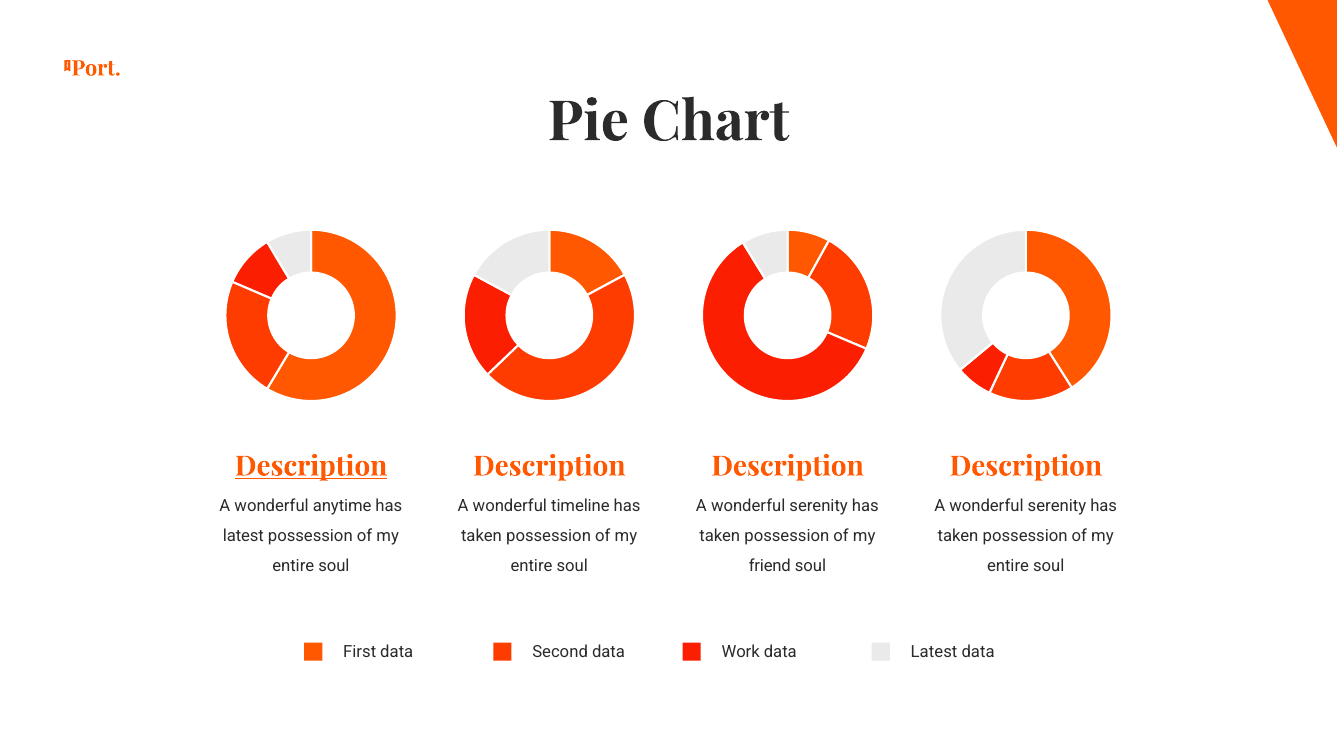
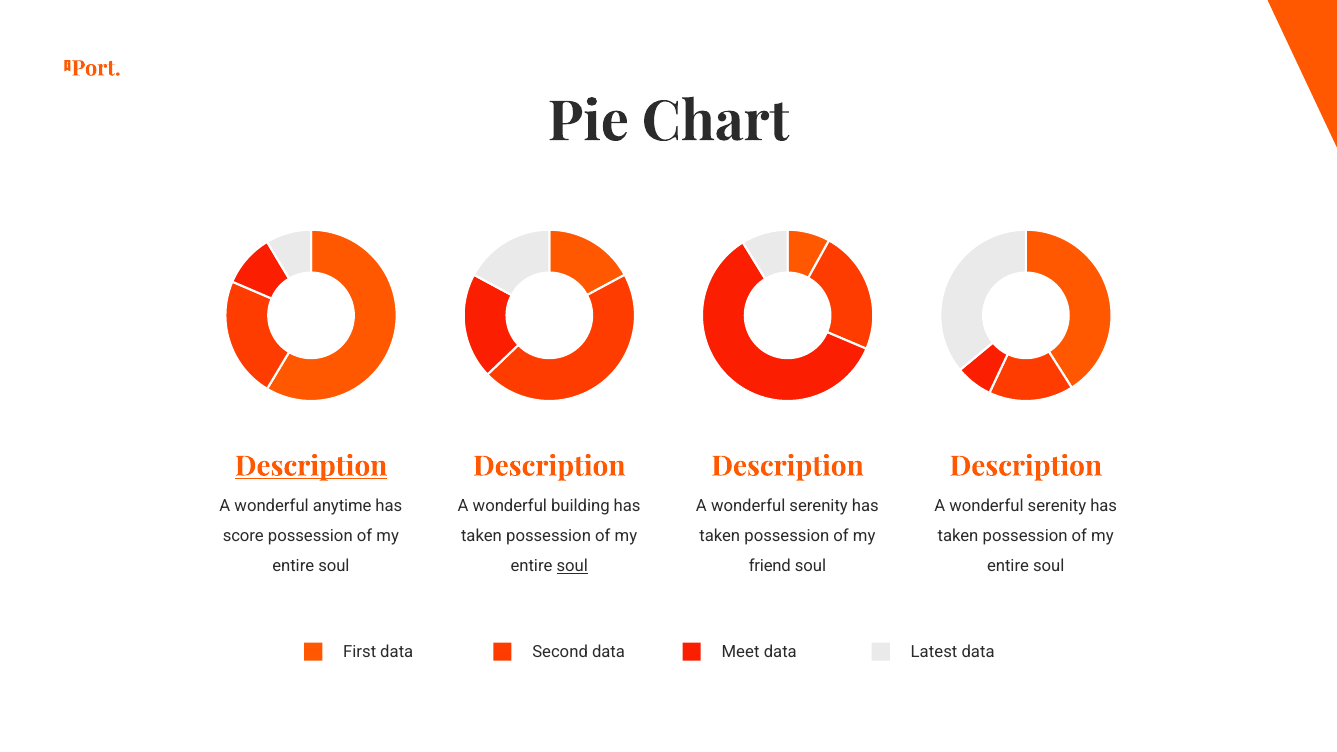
timeline: timeline -> building
latest at (243, 536): latest -> score
soul at (572, 566) underline: none -> present
Work: Work -> Meet
